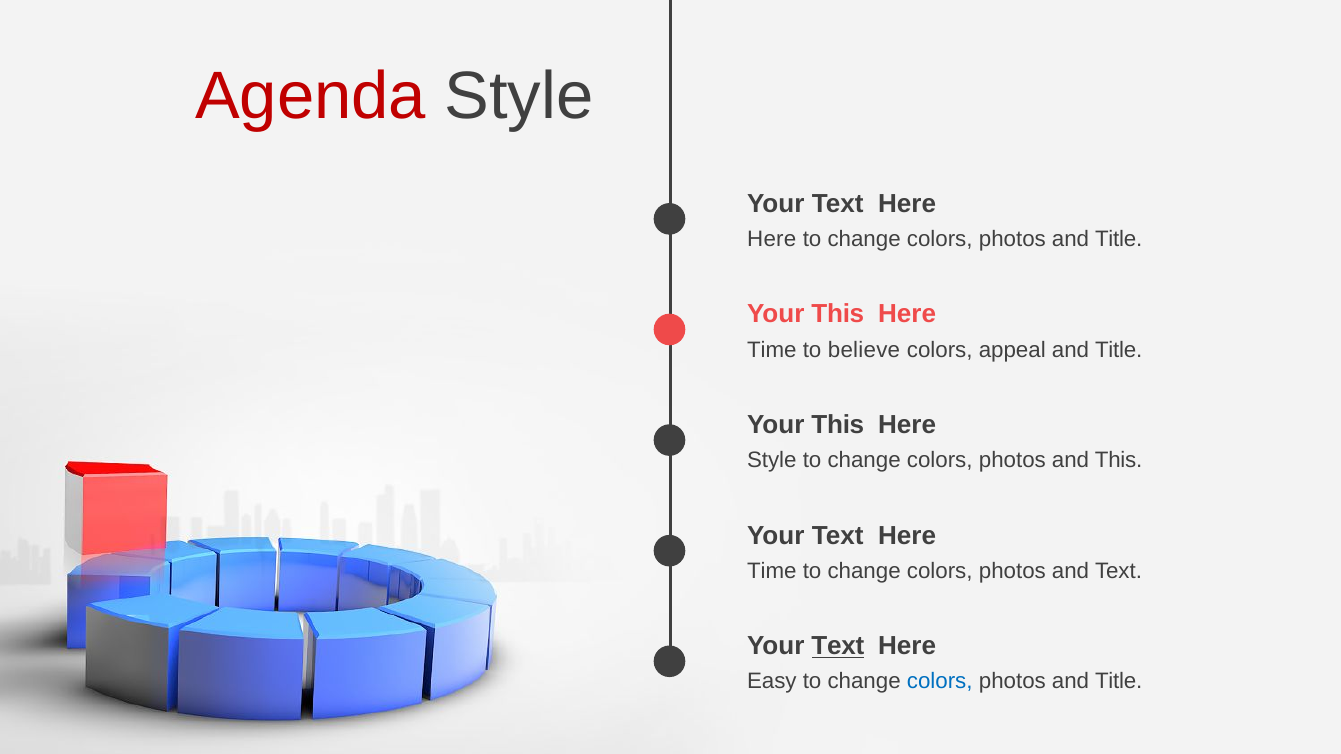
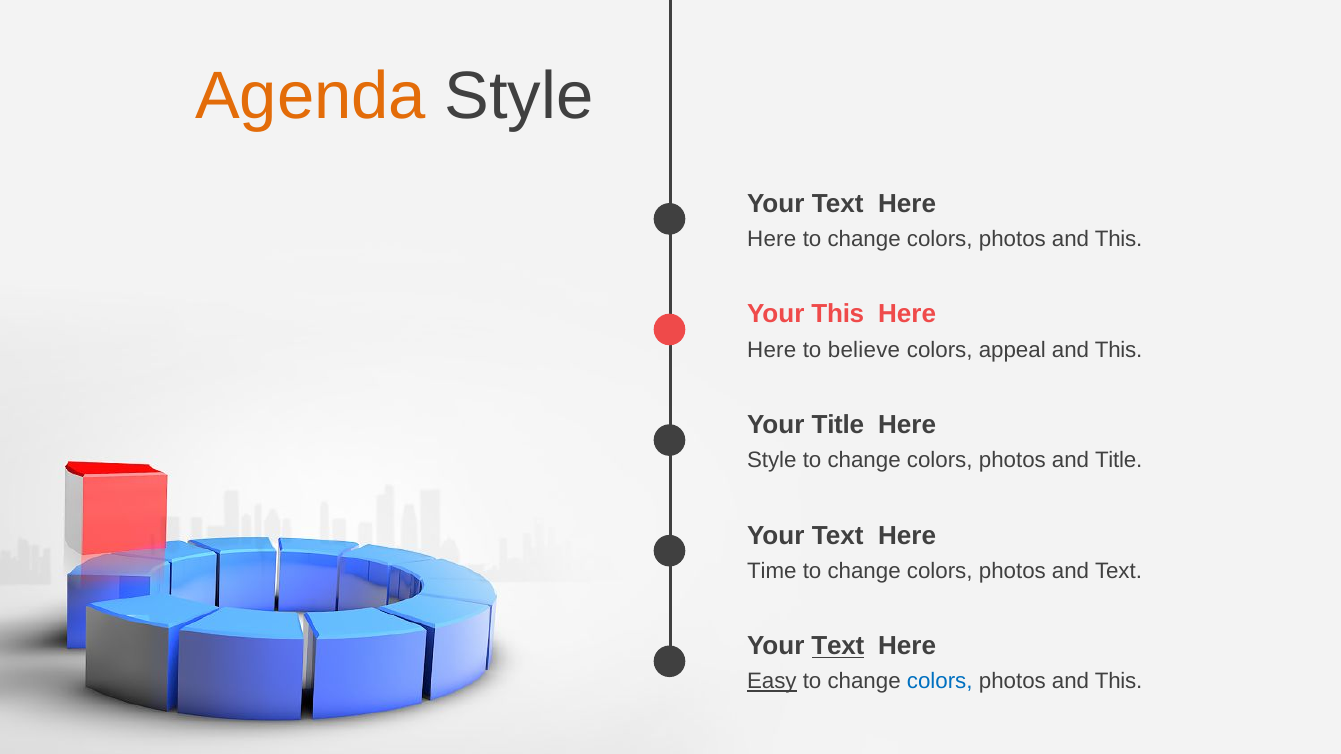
Agenda colour: red -> orange
Title at (1119, 239): Title -> This
Time at (772, 350): Time -> Here
Title at (1119, 350): Title -> This
This at (838, 425): This -> Title
and This: This -> Title
Easy underline: none -> present
Title at (1119, 682): Title -> This
